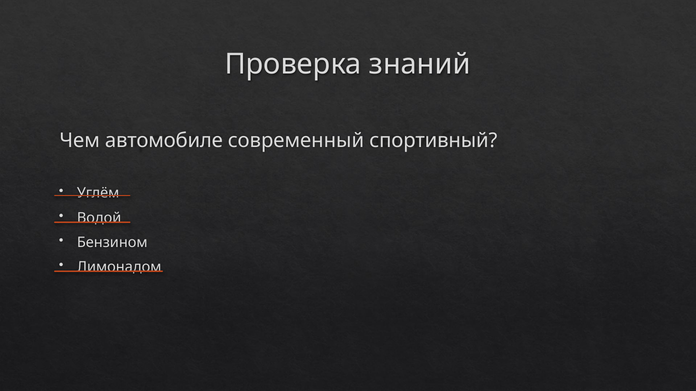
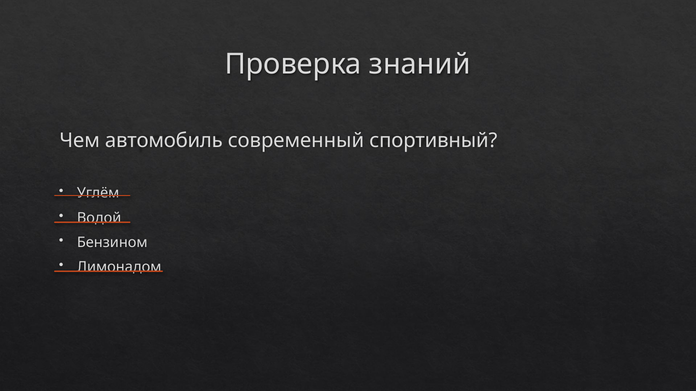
автомобиле: автомобиле -> автомобиль
